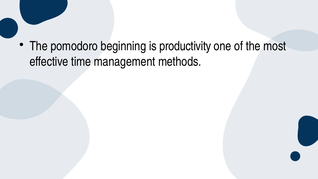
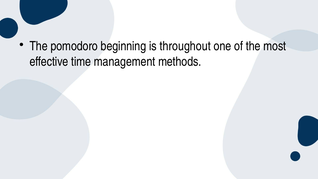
productivity: productivity -> throughout
